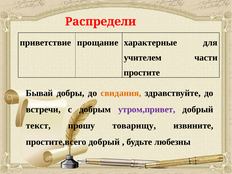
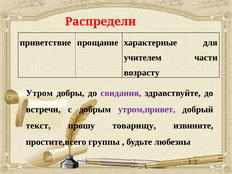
простите: простите -> возрасту
Бывай: Бывай -> Утром
свидания colour: orange -> purple
простите,всего добрый: добрый -> группы
